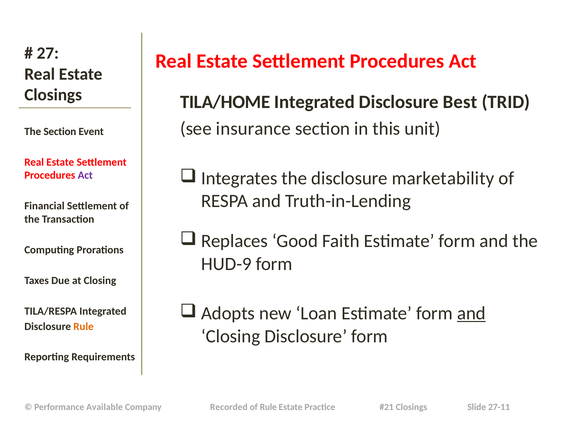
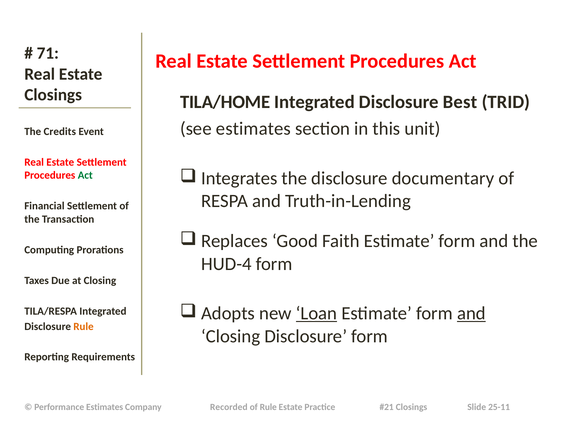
27: 27 -> 71
see insurance: insurance -> estimates
The Section: Section -> Credits
marketability: marketability -> documentary
Act at (85, 175) colour: purple -> green
HUD-9: HUD-9 -> HUD-4
Loan underline: none -> present
Performance Available: Available -> Estimates
27-11: 27-11 -> 25-11
